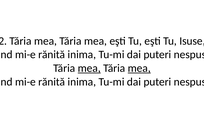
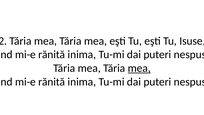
mea at (89, 68) underline: present -> none
